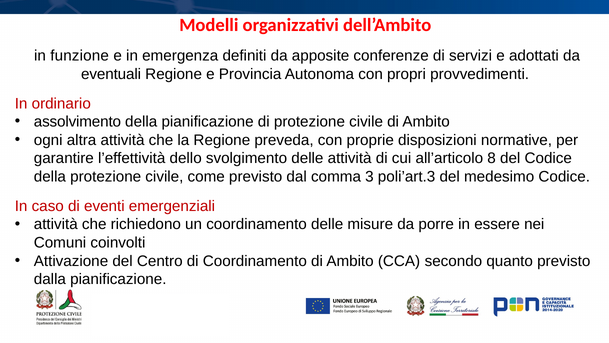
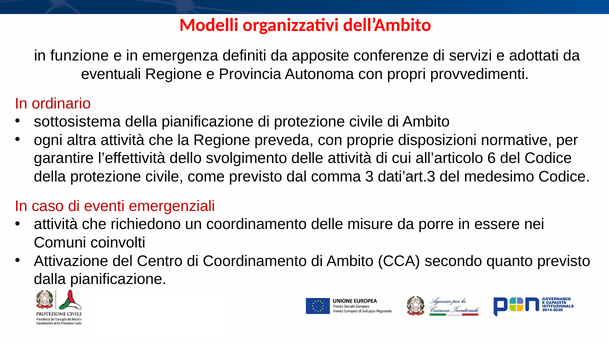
assolvimento: assolvimento -> sottosistema
8: 8 -> 6
poli’art.3: poli’art.3 -> dati’art.3
